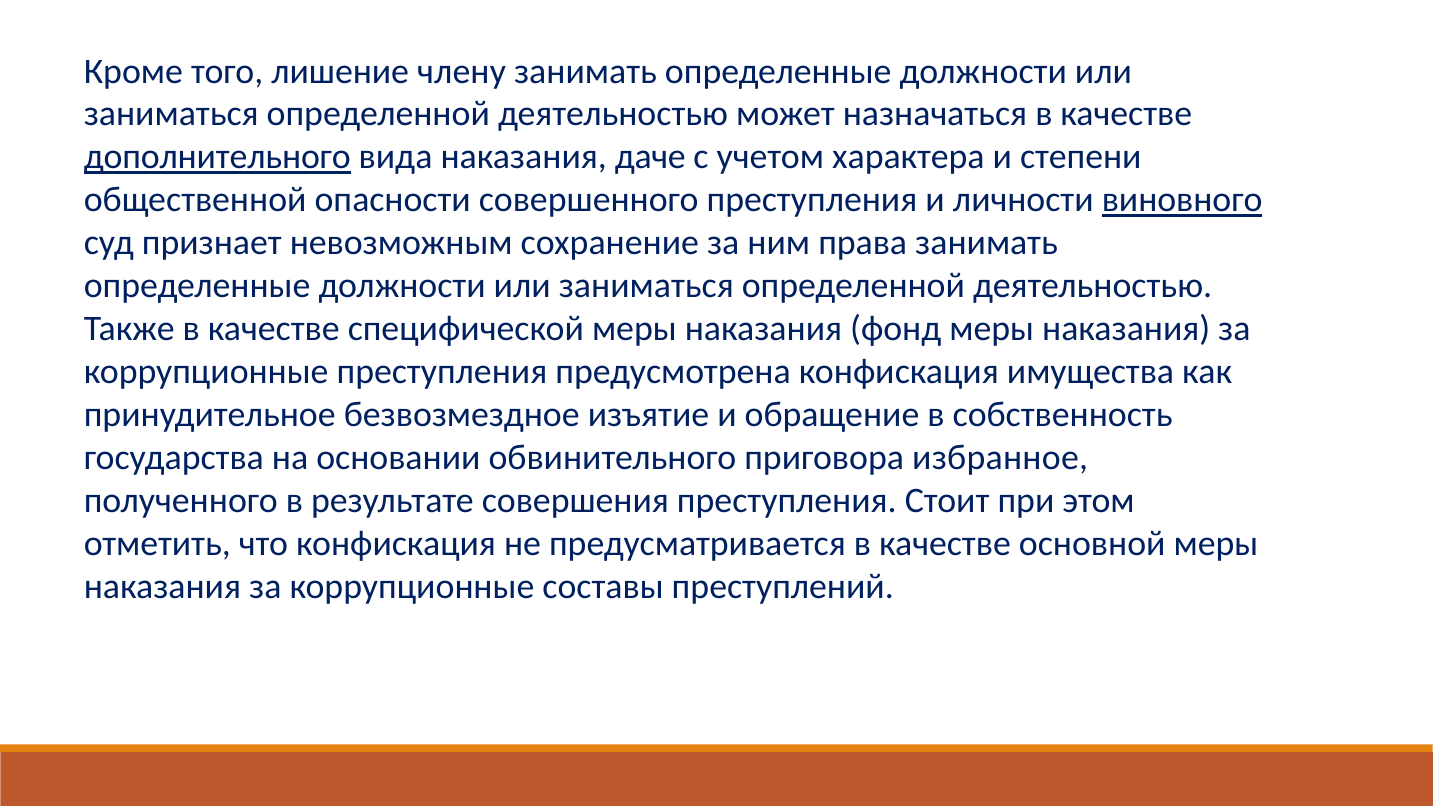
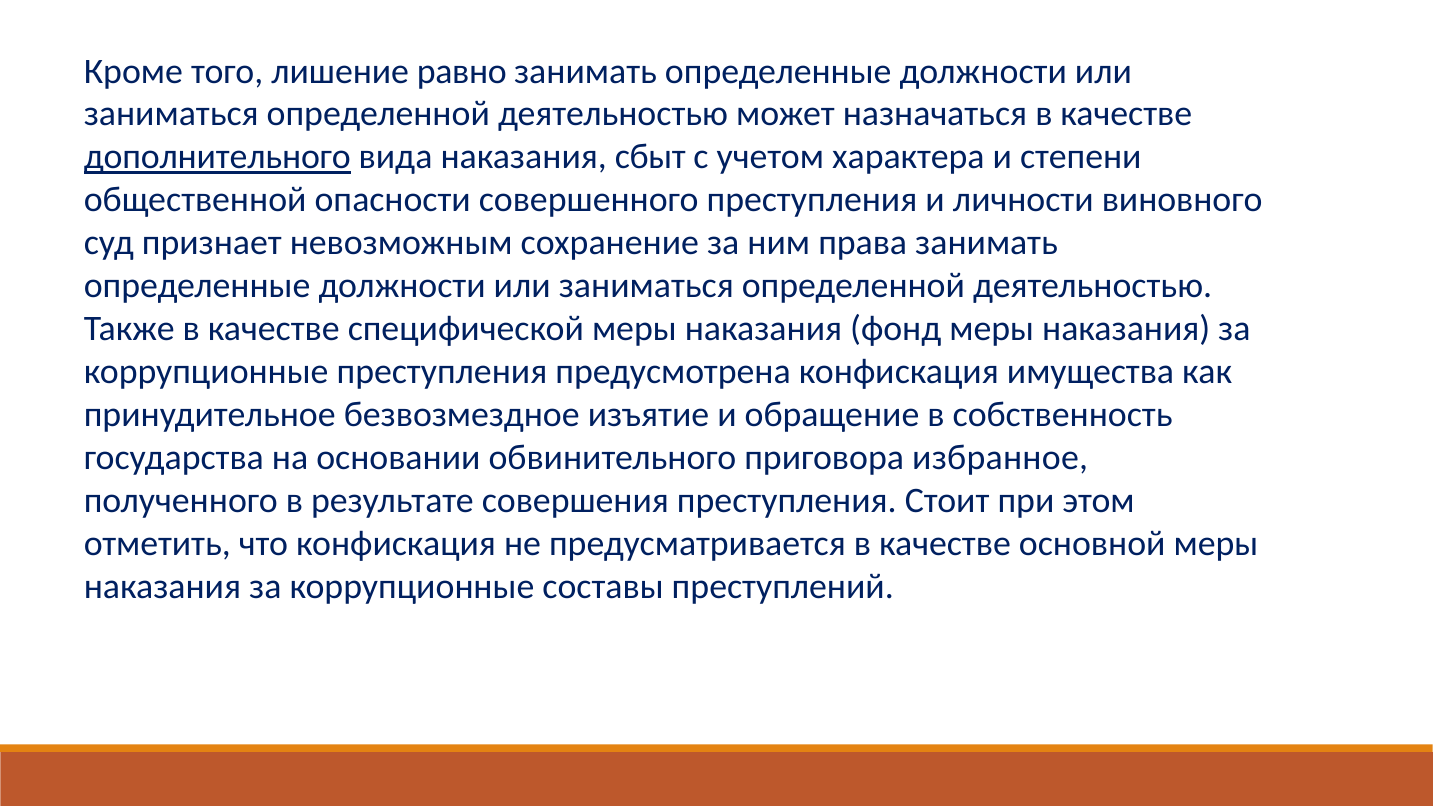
члену: члену -> равно
даче: даче -> сбыт
виновного underline: present -> none
